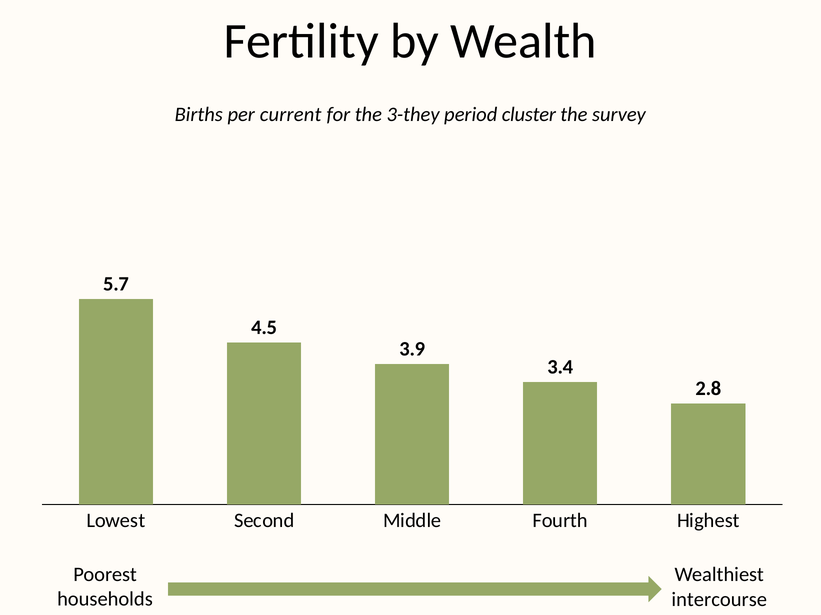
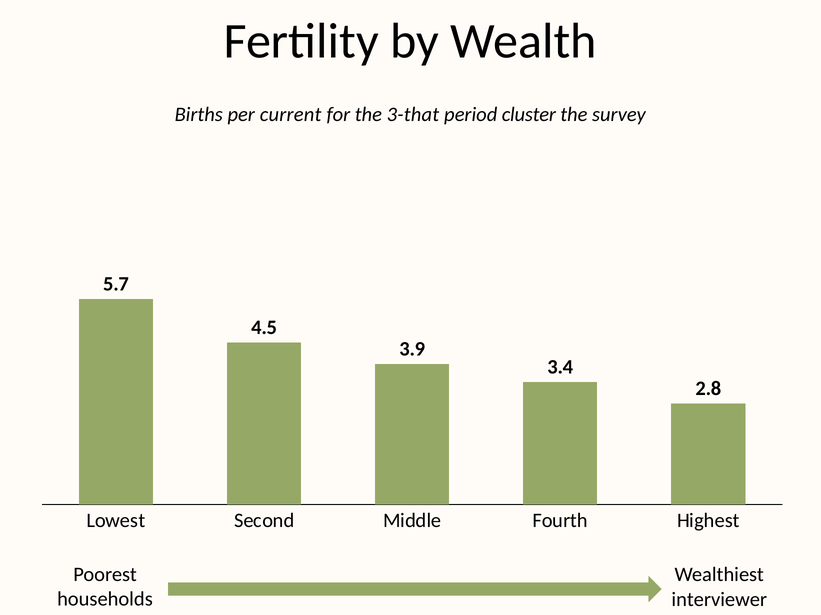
3-they: 3-they -> 3-that
intercourse: intercourse -> interviewer
